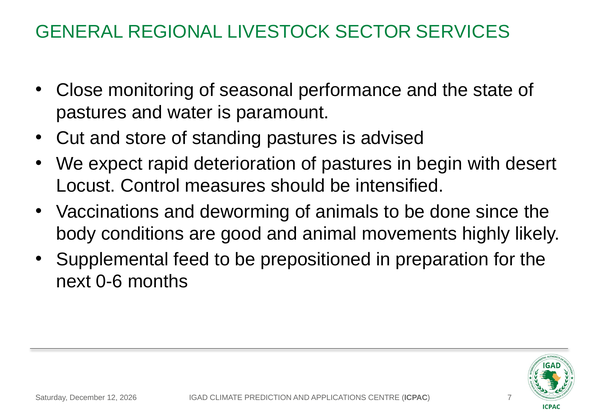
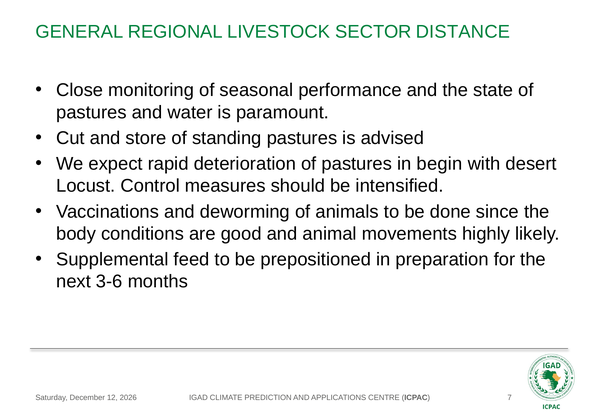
SERVICES: SERVICES -> DISTANCE
0-6: 0-6 -> 3-6
